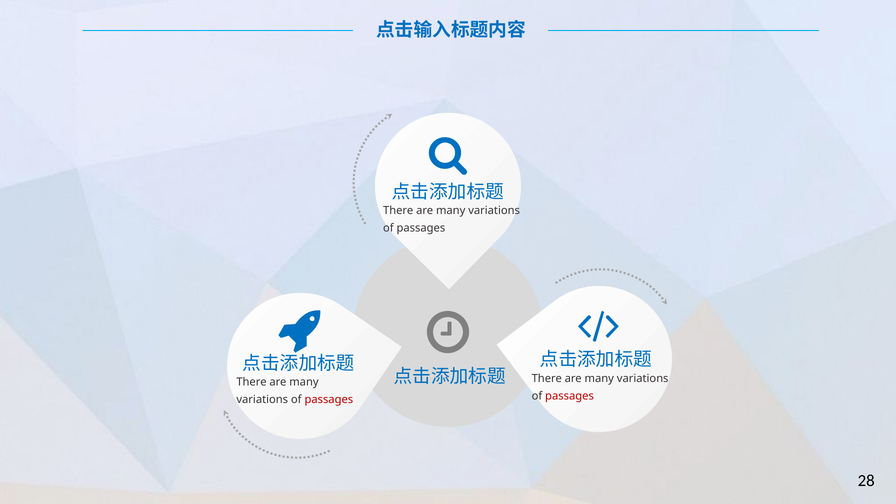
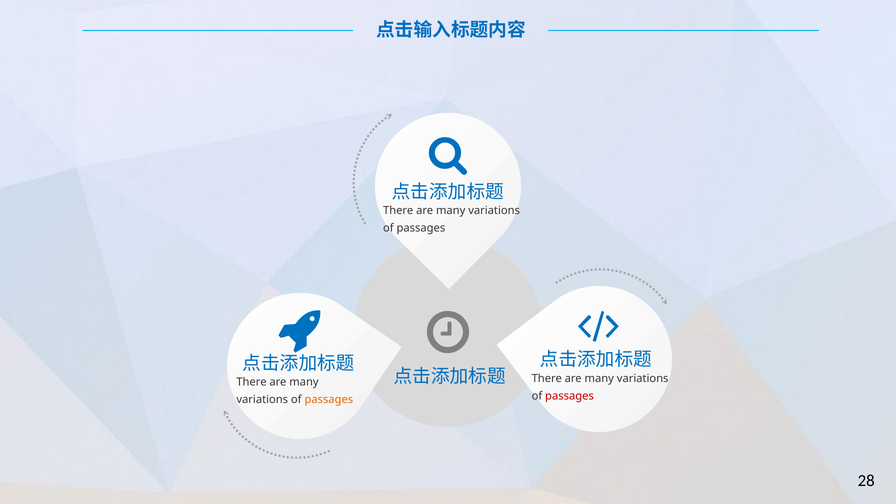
passages at (329, 399) colour: red -> orange
